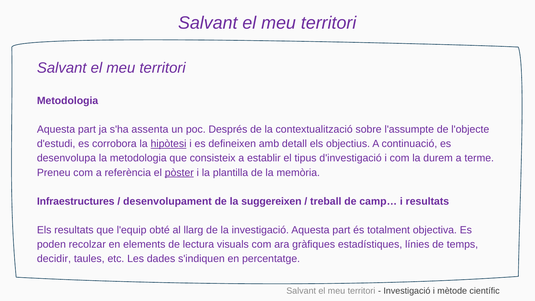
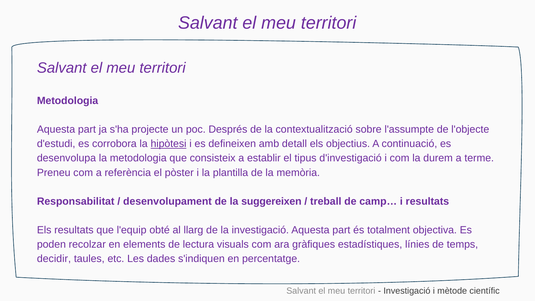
assenta: assenta -> projecte
pòster underline: present -> none
Infraestructures: Infraestructures -> Responsabilitat
